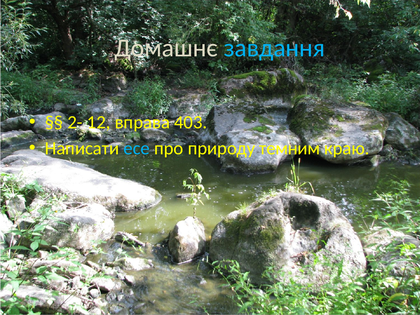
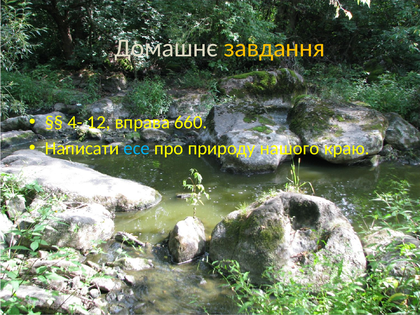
завдання colour: light blue -> yellow
2-: 2- -> 4-
403: 403 -> 660
темним: темним -> нашого
